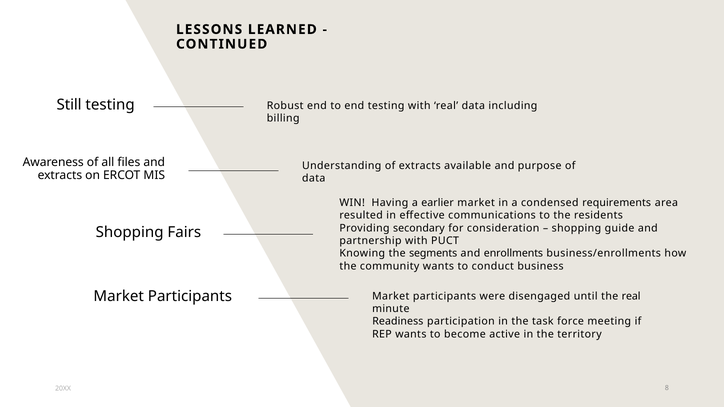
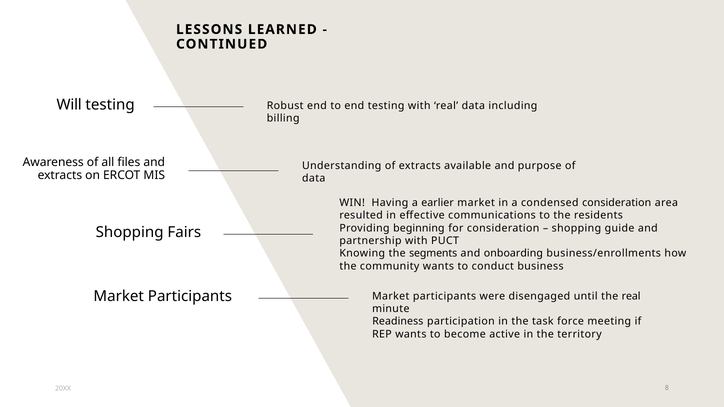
Still: Still -> Will
condensed requirements: requirements -> consideration
secondary: secondary -> beginning
enrollments: enrollments -> onboarding
